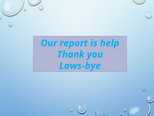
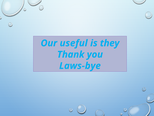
report: report -> useful
help: help -> they
